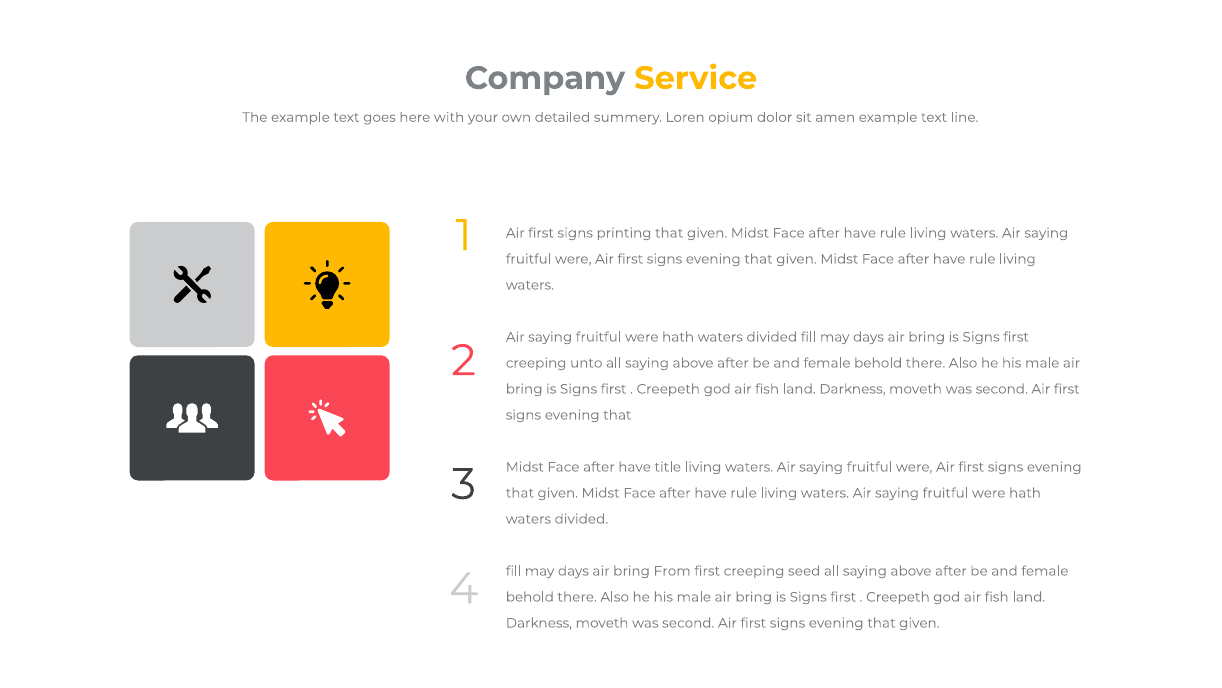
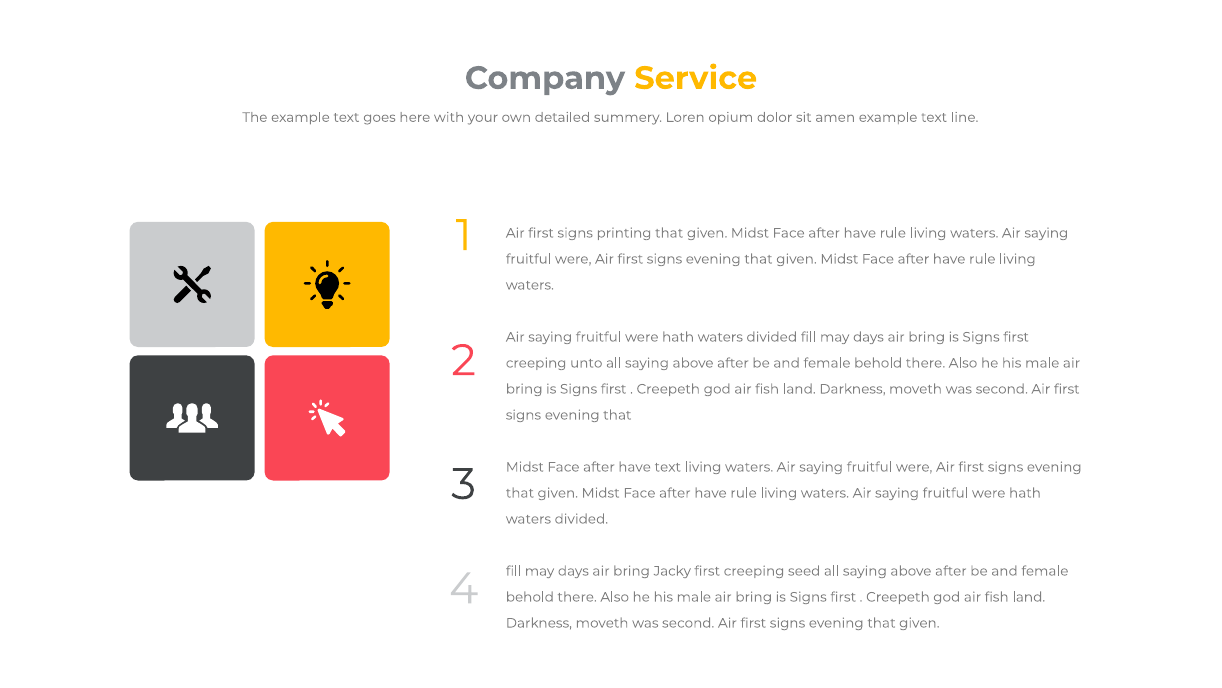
have title: title -> text
From: From -> Jacky
